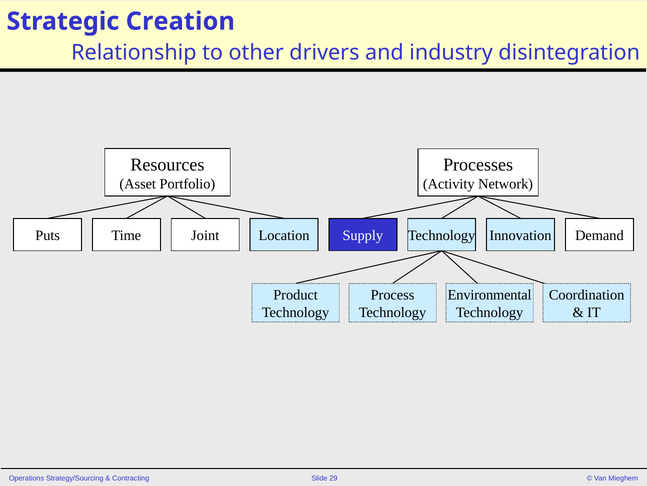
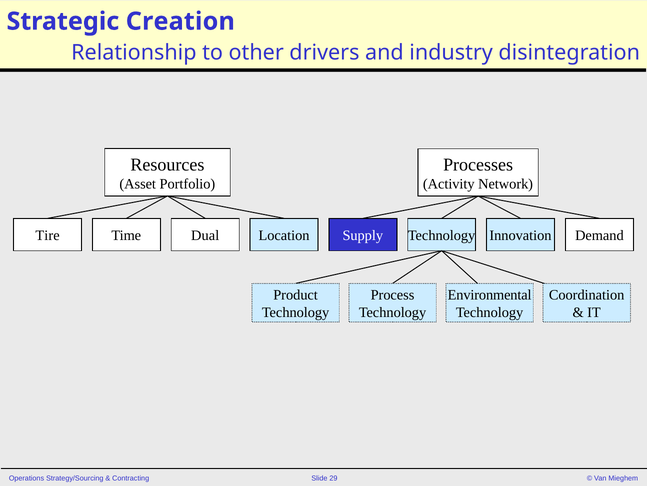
Puts: Puts -> Tire
Joint: Joint -> Dual
